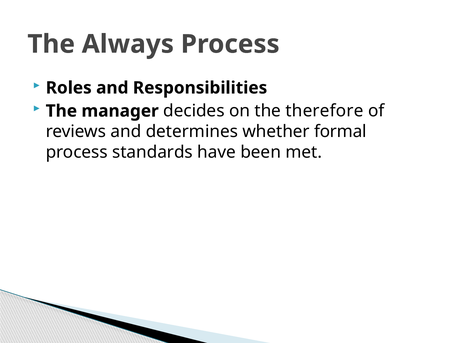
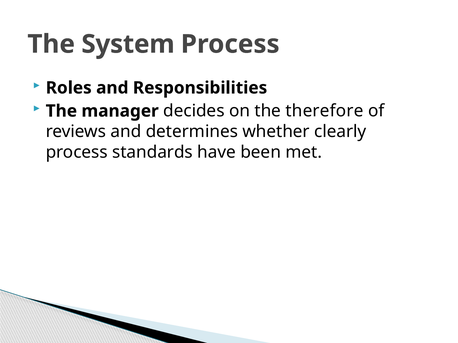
Always: Always -> System
formal: formal -> clearly
